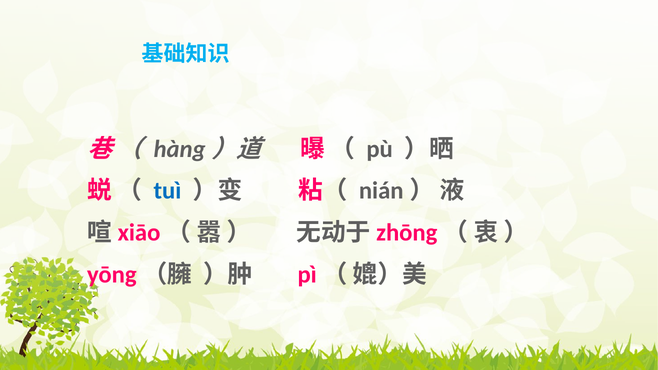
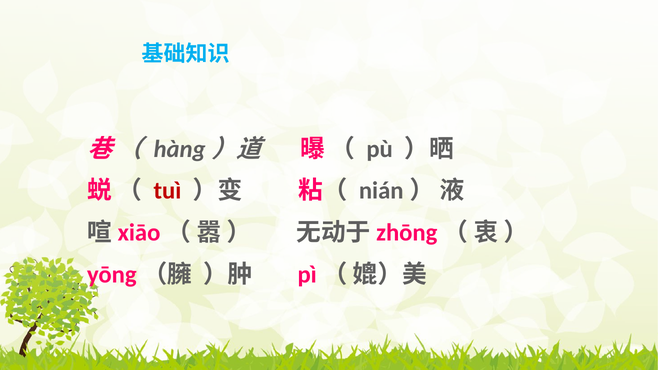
tuì colour: blue -> red
